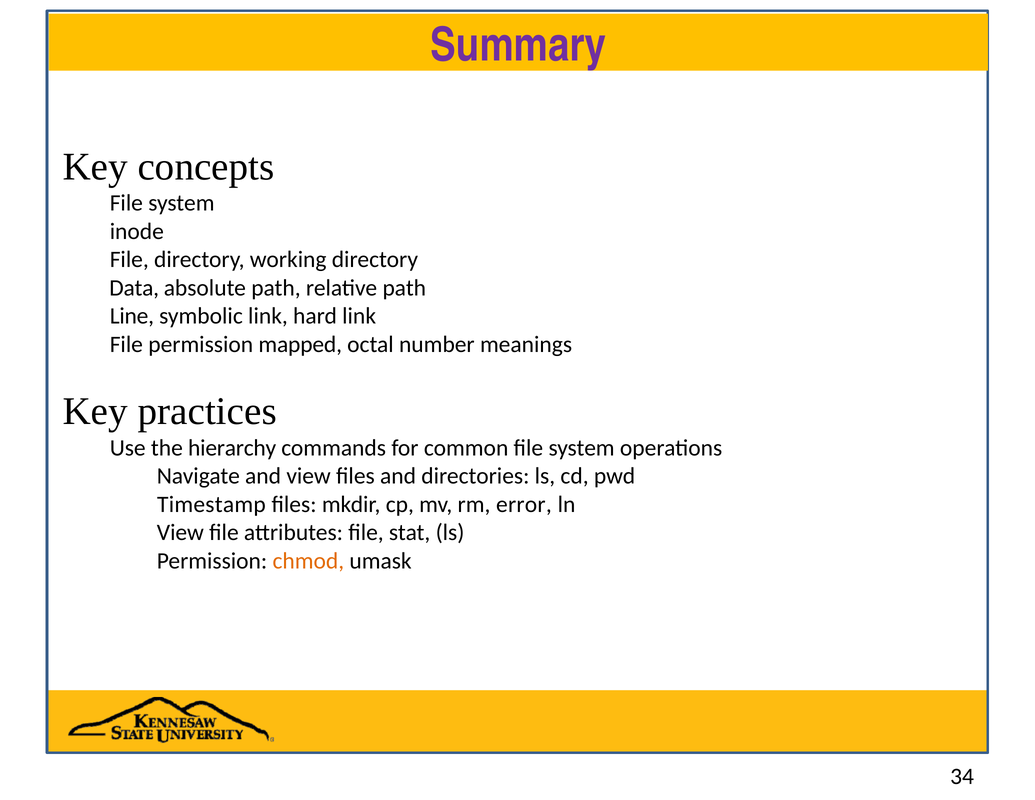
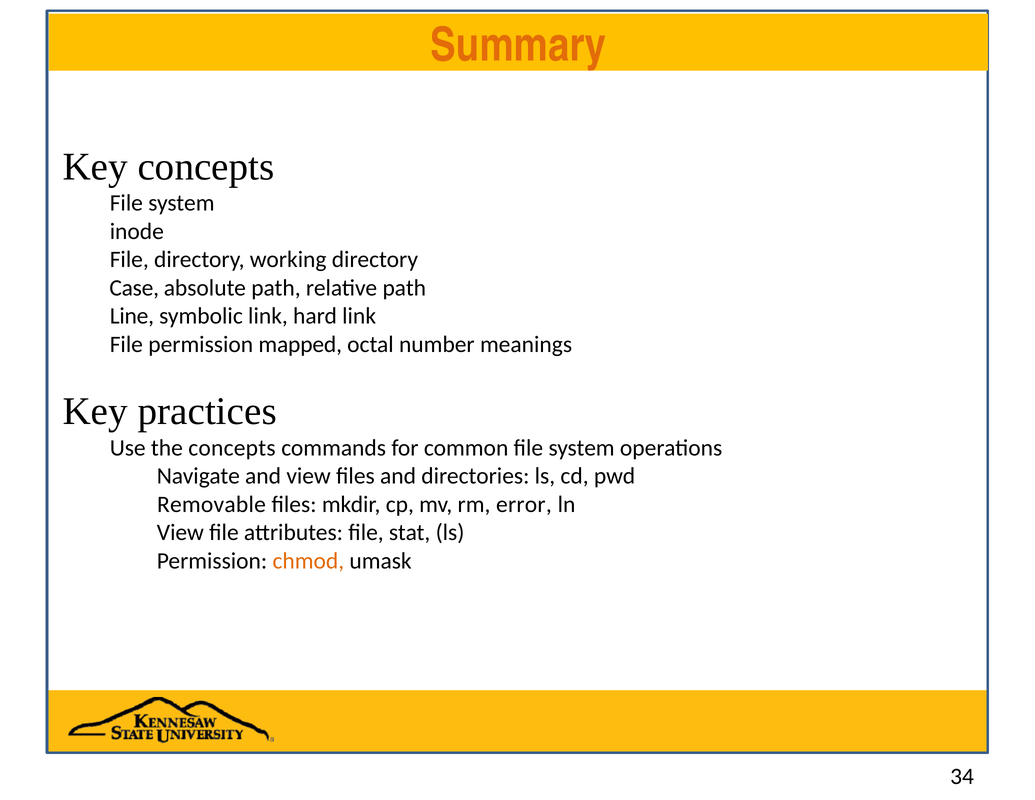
Summary colour: purple -> orange
Data: Data -> Case
the hierarchy: hierarchy -> concepts
Timestamp: Timestamp -> Removable
